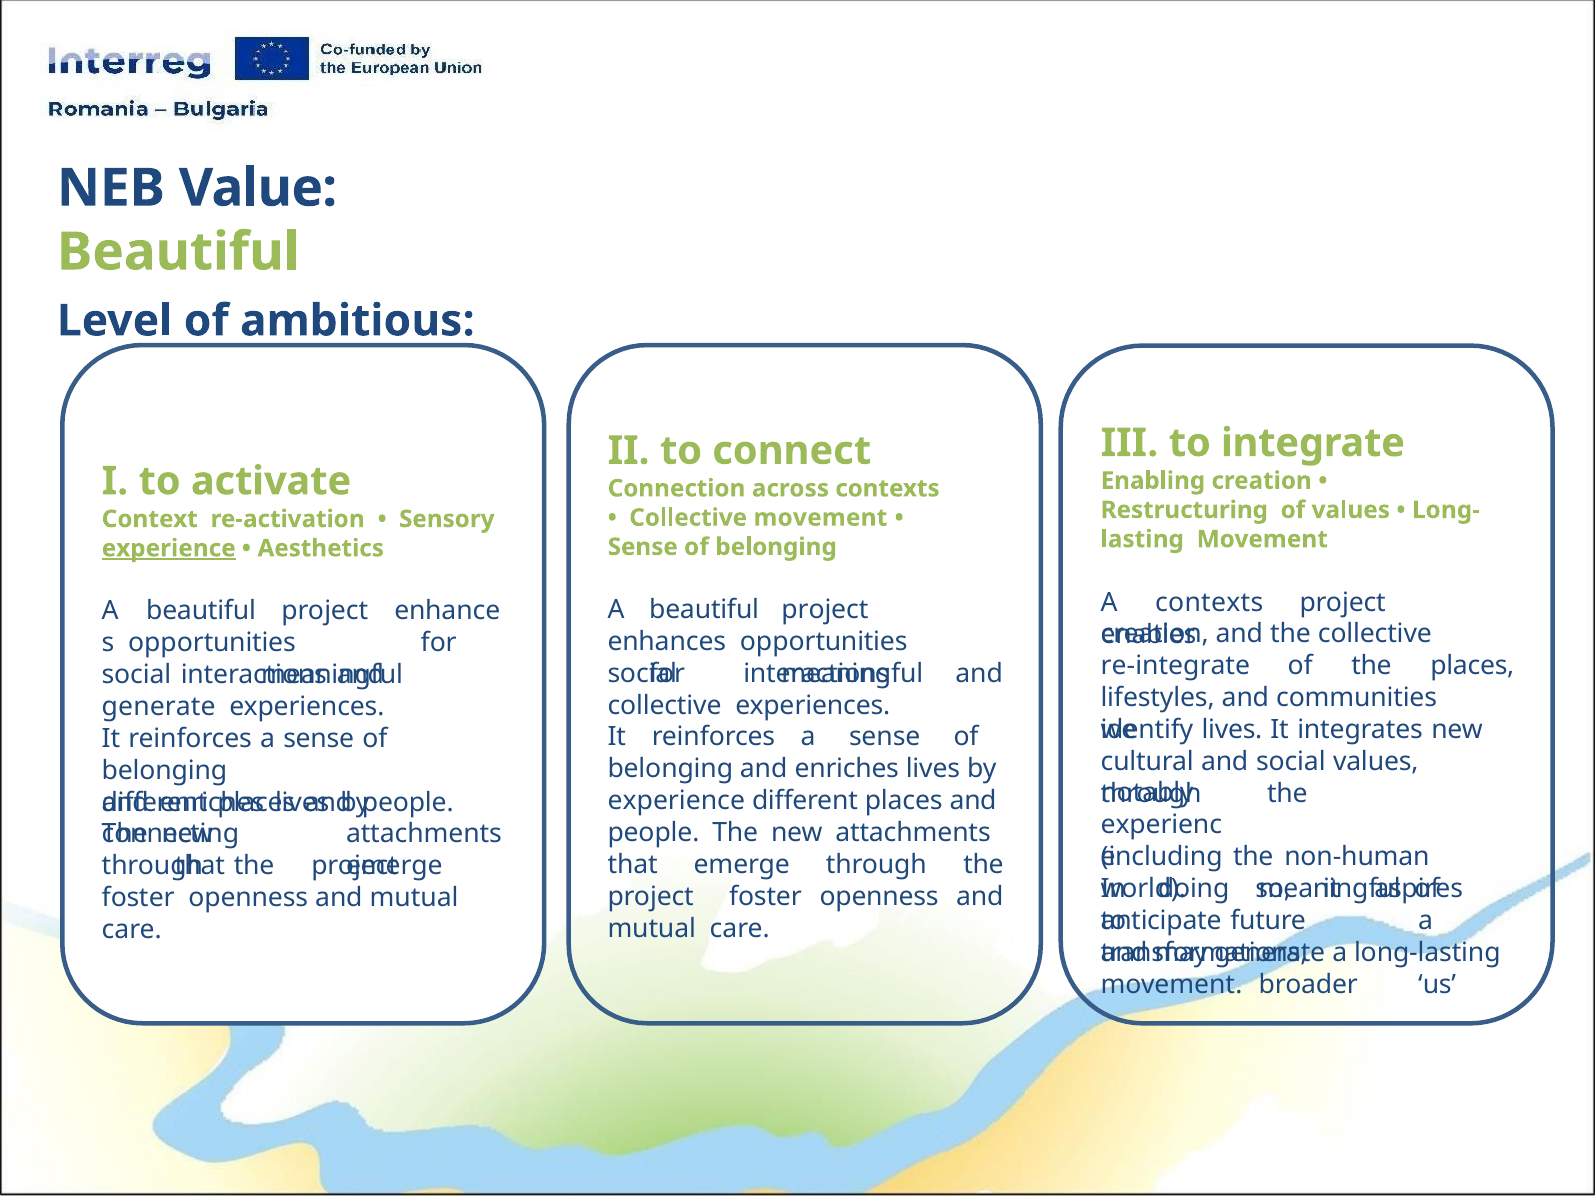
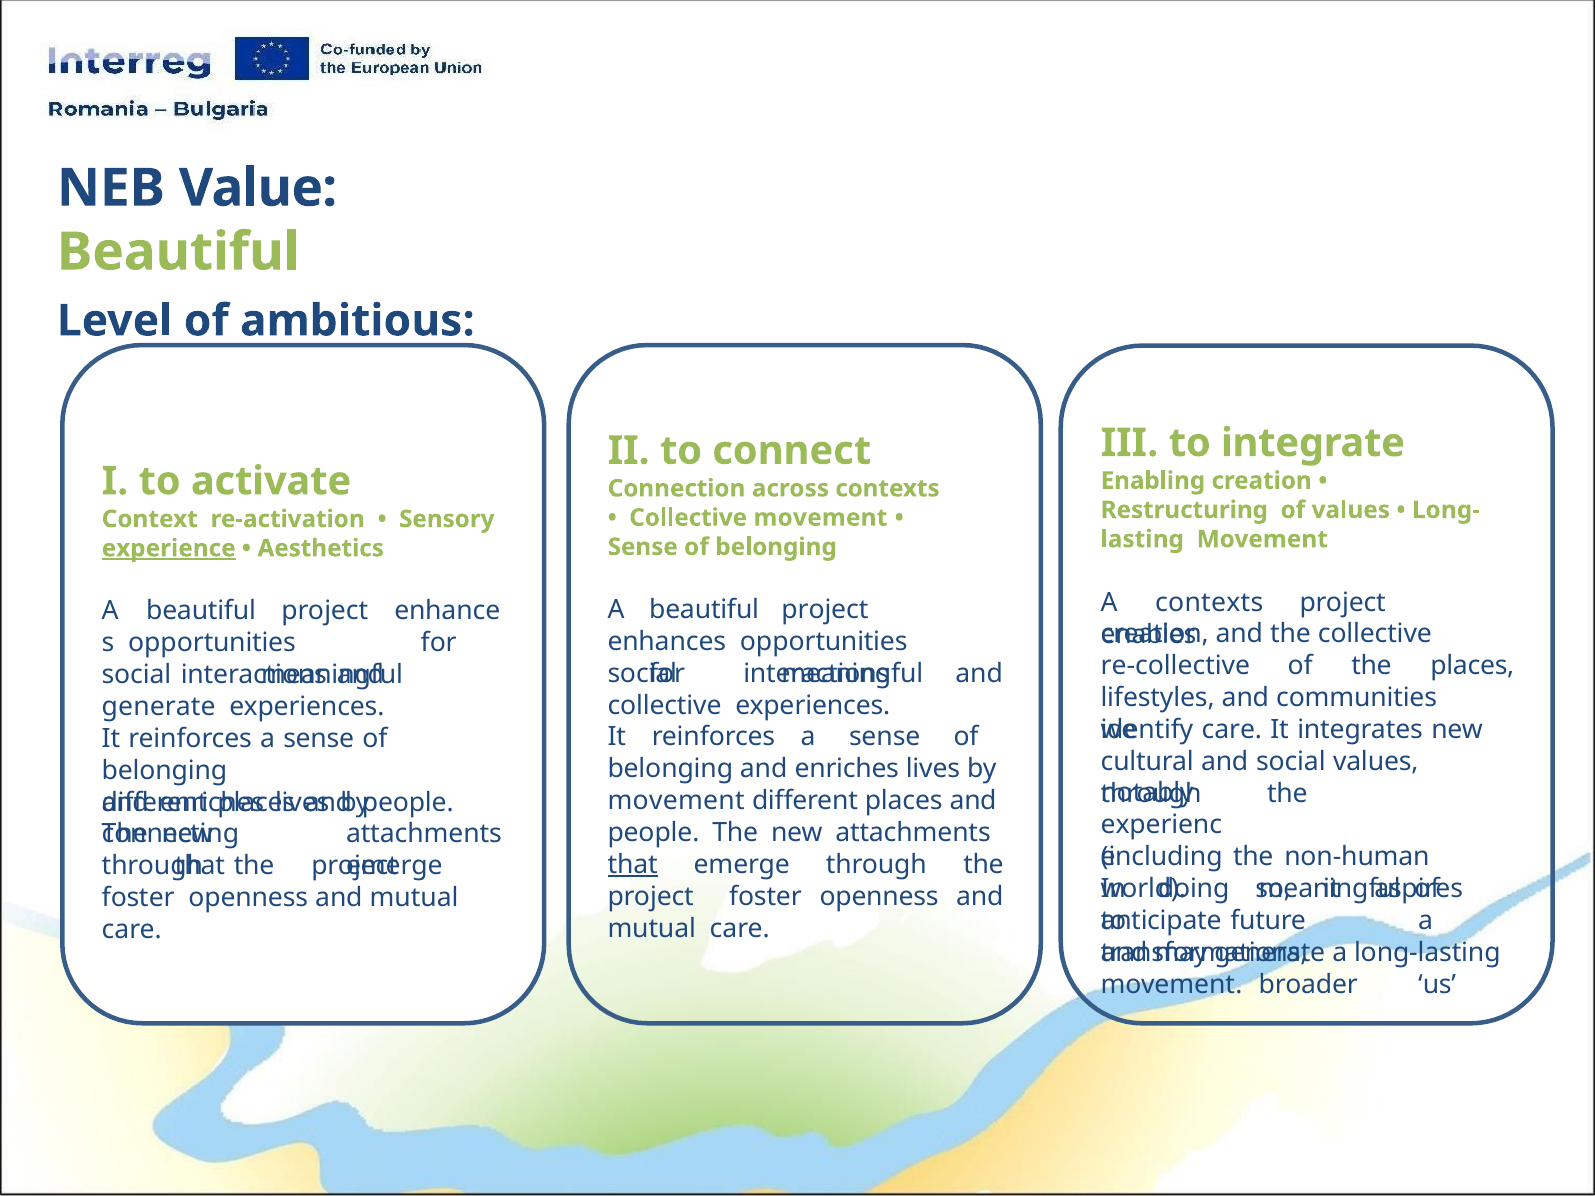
re-integrate: re-integrate -> re-collective
lives at (1232, 730): lives -> care
experience at (676, 801): experience -> movement
that at (633, 865) underline: none -> present
